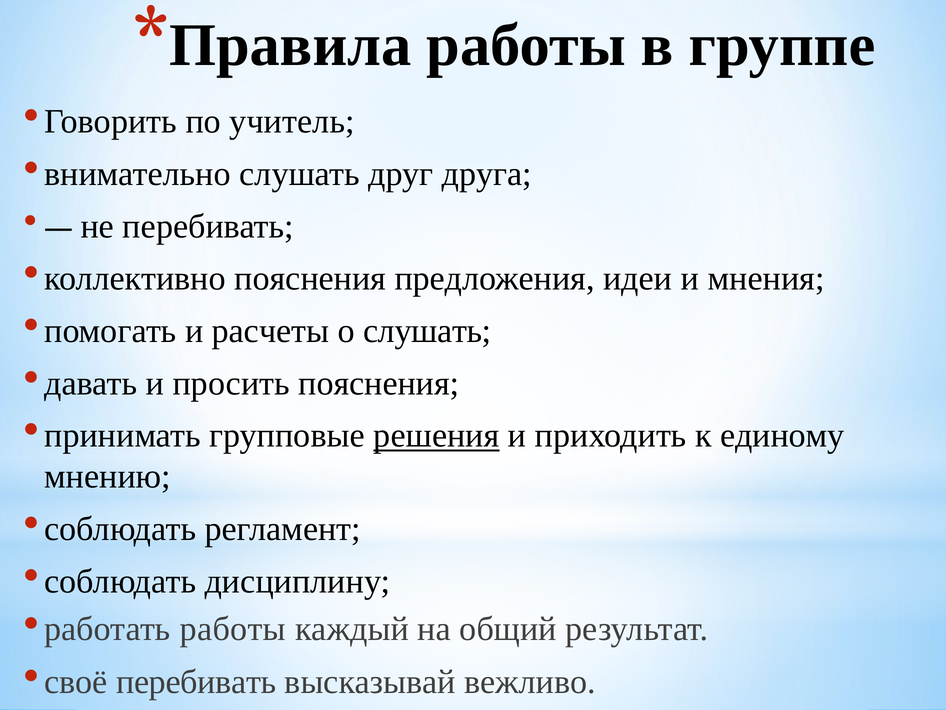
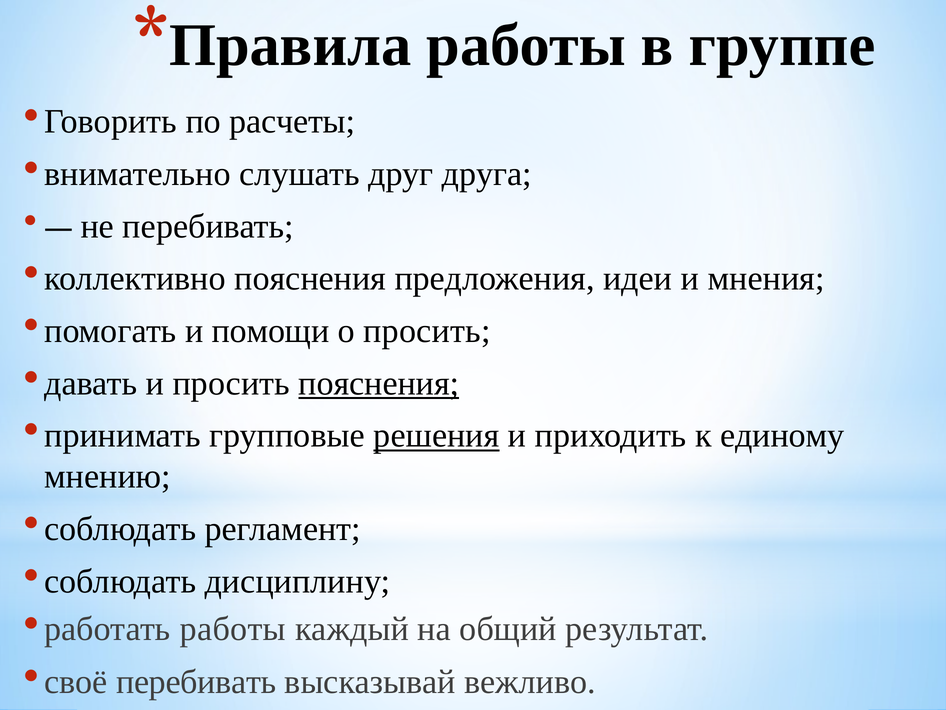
учитель: учитель -> расчеты
расчеты: расчеты -> помощи
о слушать: слушать -> просить
пояснения at (379, 383) underline: none -> present
